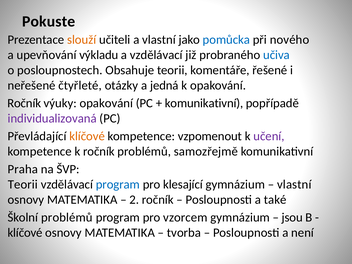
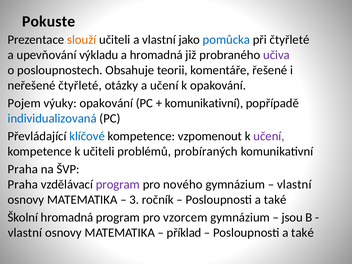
při nového: nového -> čtyřleté
a vzdělávací: vzdělávací -> hromadná
učiva colour: blue -> purple
a jedná: jedná -> učení
Ročník at (24, 103): Ročník -> Pojem
individualizovaná colour: purple -> blue
klíčové at (87, 136) colour: orange -> blue
k ročník: ročník -> učiteli
samozřejmě: samozřejmě -> probíraných
Teorii at (23, 185): Teorii -> Praha
program at (118, 185) colour: blue -> purple
klesající: klesající -> nového
2: 2 -> 3
Školní problémů: problémů -> hromadná
klíčové at (25, 233): klíčové -> vlastní
tvorba: tvorba -> příklad
není at (303, 233): není -> také
